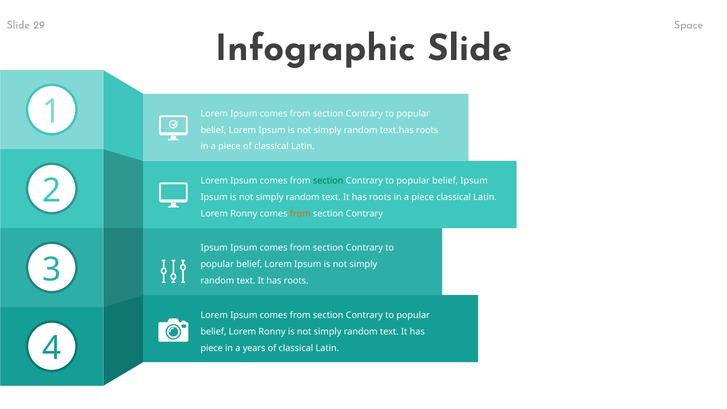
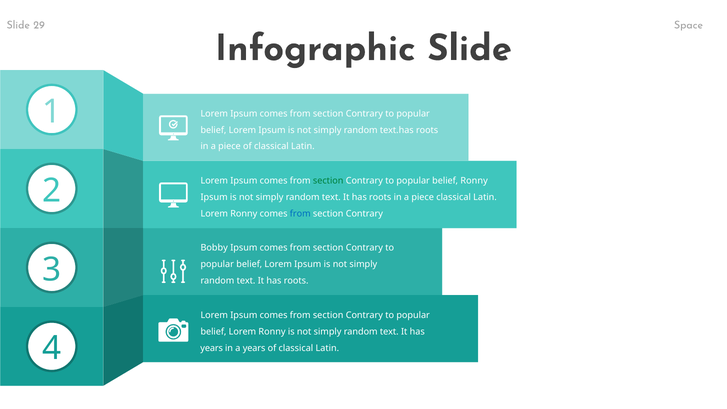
belief Ipsum: Ipsum -> Ronny
from at (300, 214) colour: orange -> blue
Ipsum at (214, 248): Ipsum -> Bobby
piece at (212, 348): piece -> years
